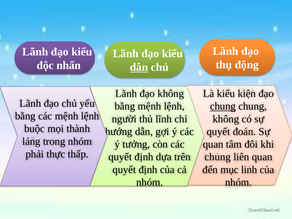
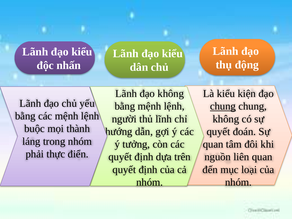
dân underline: present -> none
thấp: thấp -> điển
chung at (218, 157): chung -> nguồn
linh: linh -> loại
